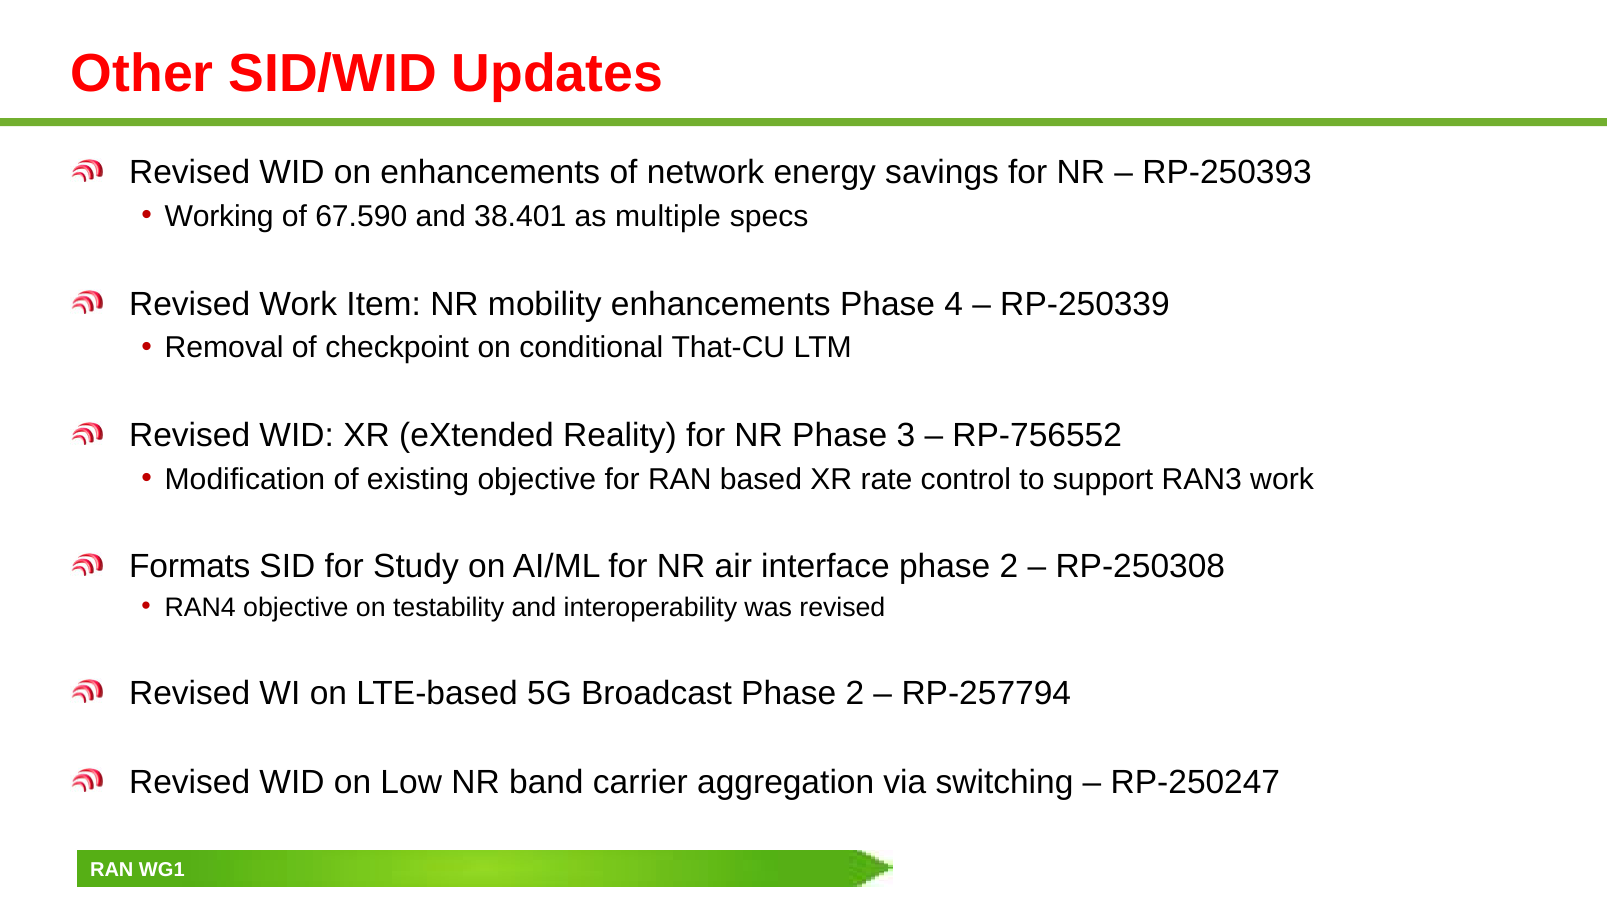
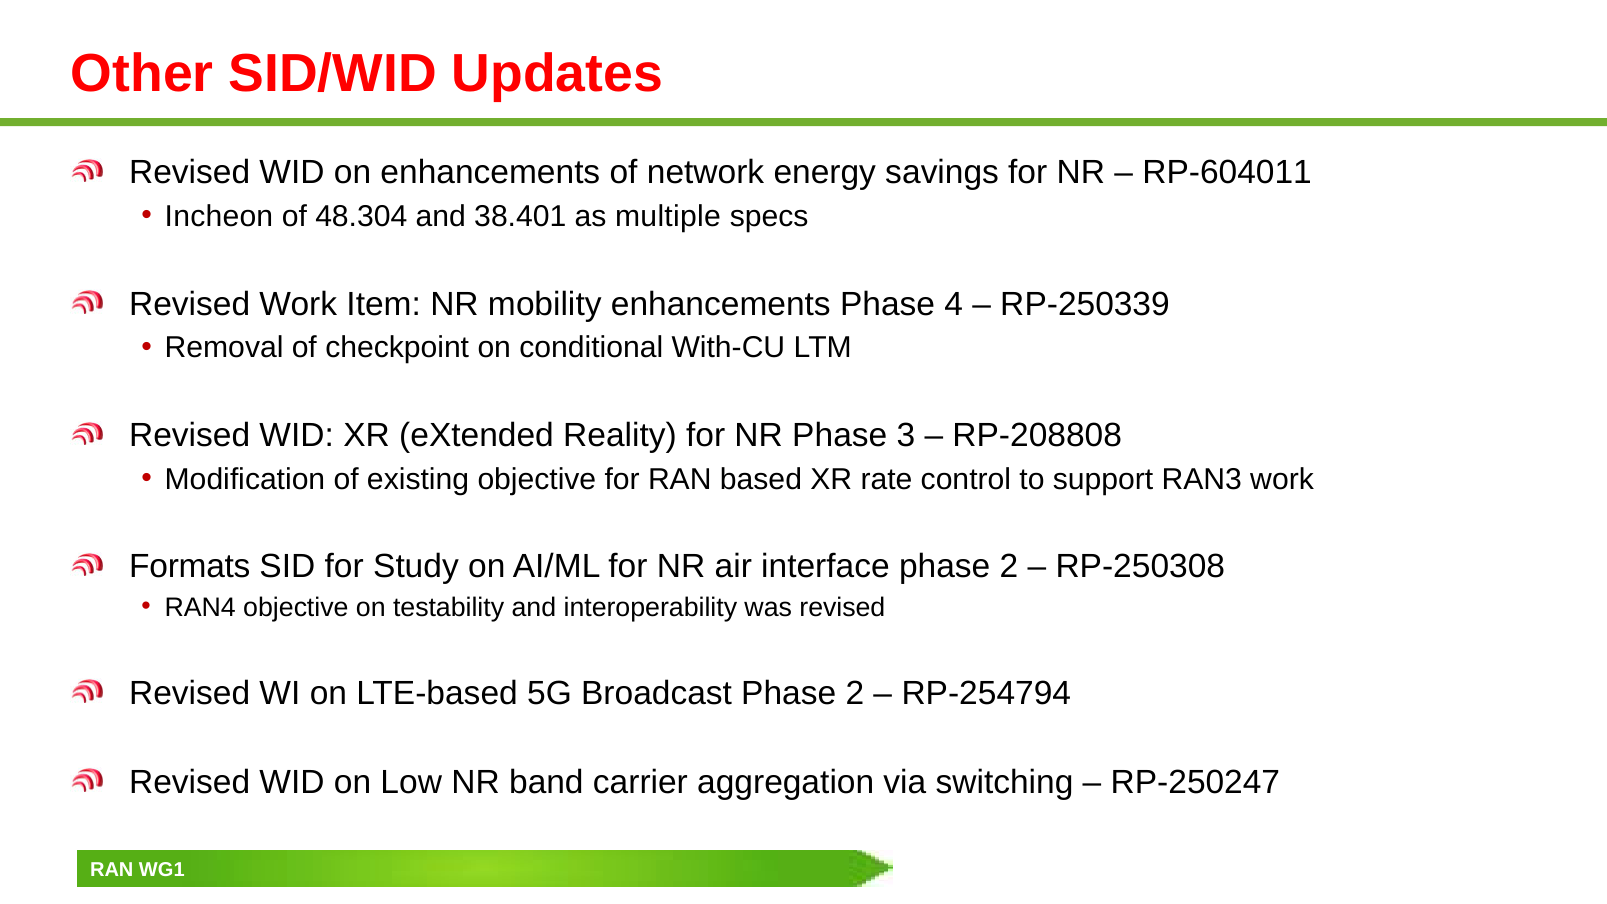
RP-250393: RP-250393 -> RP-604011
Working: Working -> Incheon
67.590: 67.590 -> 48.304
That-CU: That-CU -> With-CU
RP-756552: RP-756552 -> RP-208808
RP-257794: RP-257794 -> RP-254794
